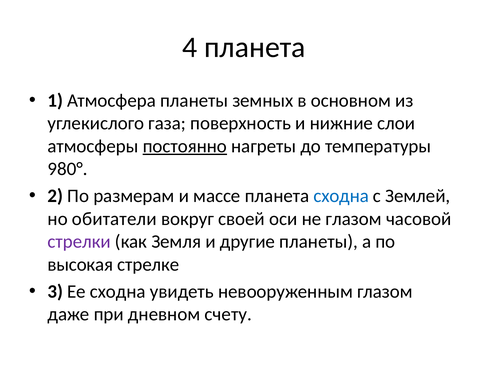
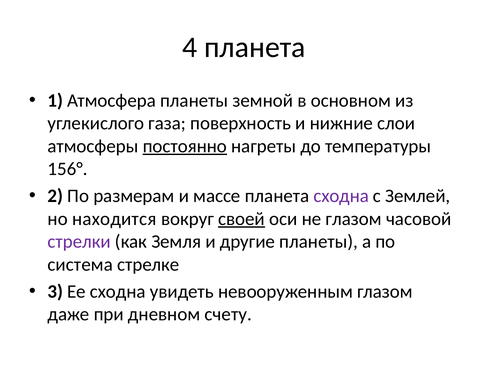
земных: земных -> земной
980°: 980° -> 156°
сходна at (341, 196) colour: blue -> purple
обитатели: обитатели -> находится
своей underline: none -> present
высокая: высокая -> система
